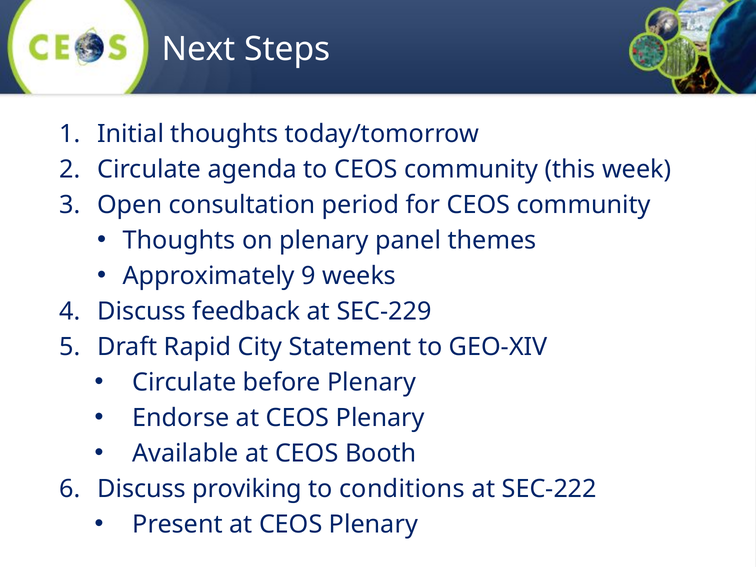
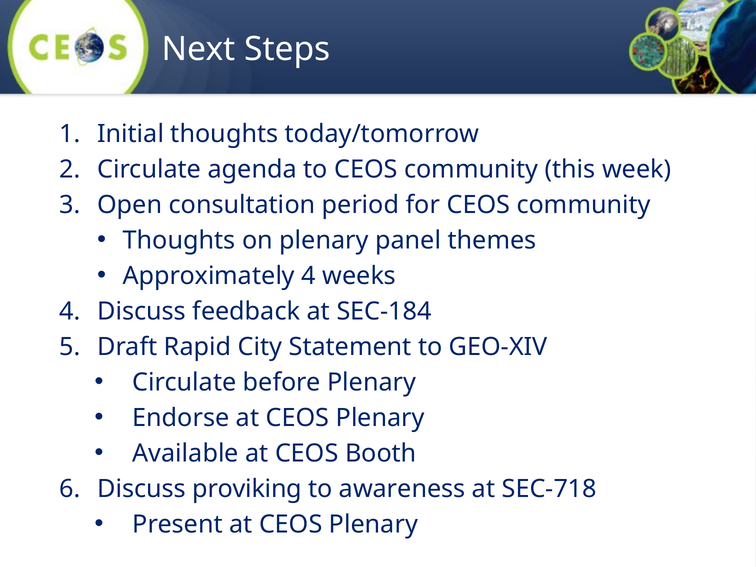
Approximately 9: 9 -> 4
SEC-229: SEC-229 -> SEC-184
conditions: conditions -> awareness
SEC-222: SEC-222 -> SEC-718
